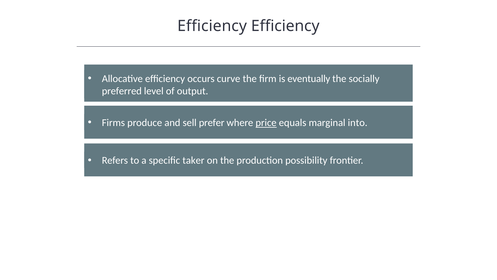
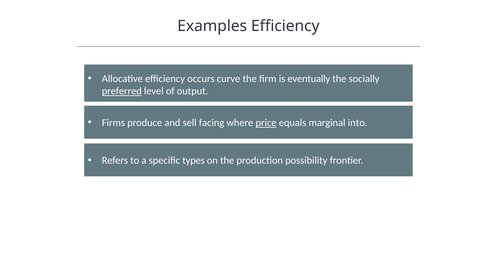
Efficiency at (212, 26): Efficiency -> Examples
preferred underline: none -> present
prefer: prefer -> facing
taker: taker -> types
